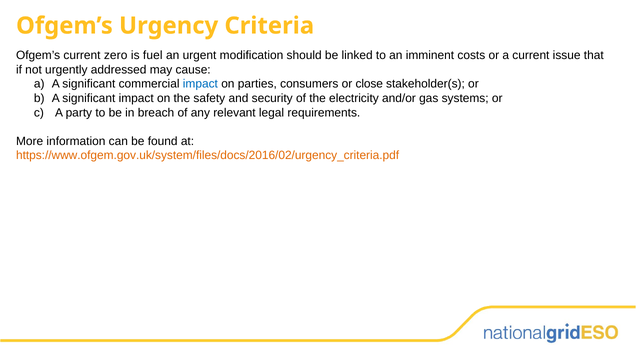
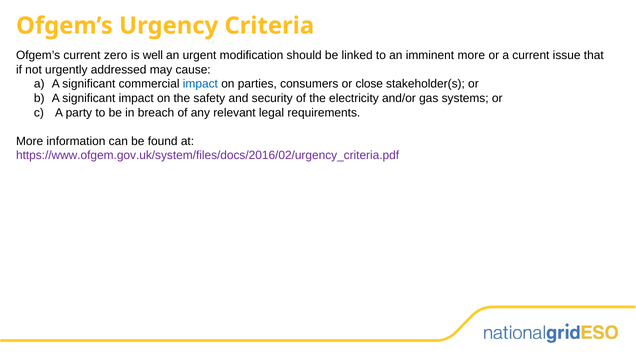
fuel: fuel -> well
imminent costs: costs -> more
https://www.ofgem.gov.uk/system/files/docs/2016/02/urgency_criteria.pdf colour: orange -> purple
